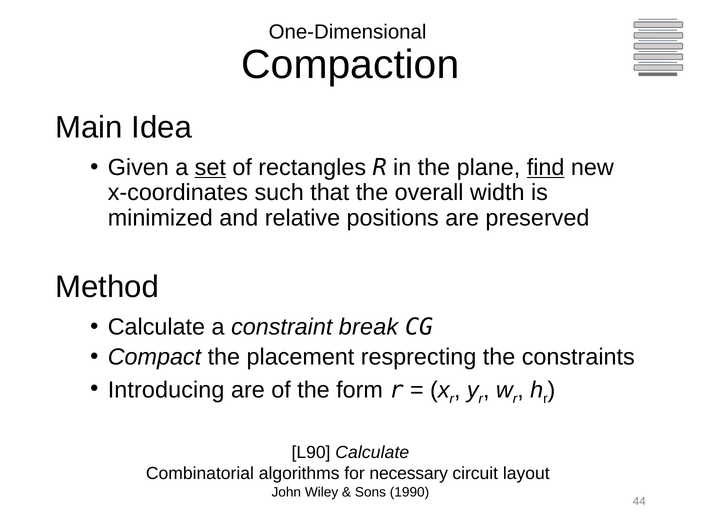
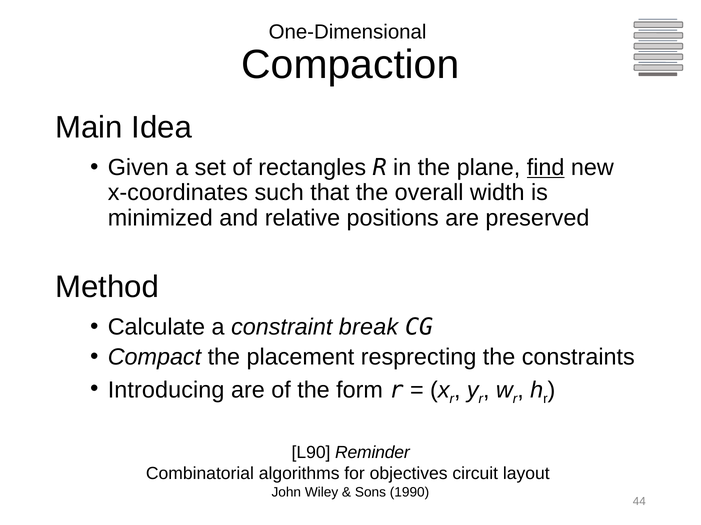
set underline: present -> none
L90 Calculate: Calculate -> Reminder
necessary: necessary -> objectives
